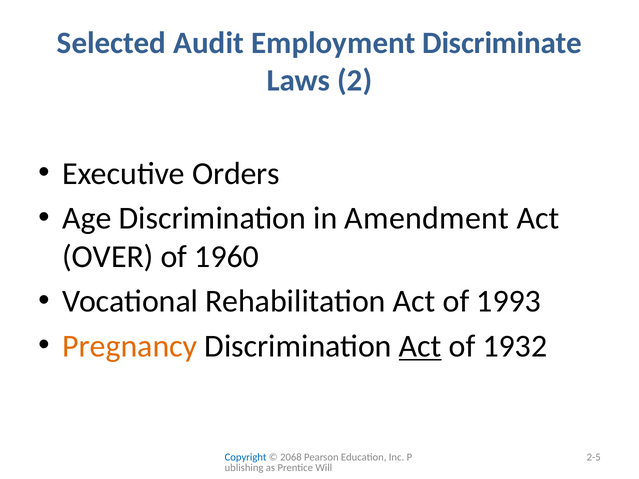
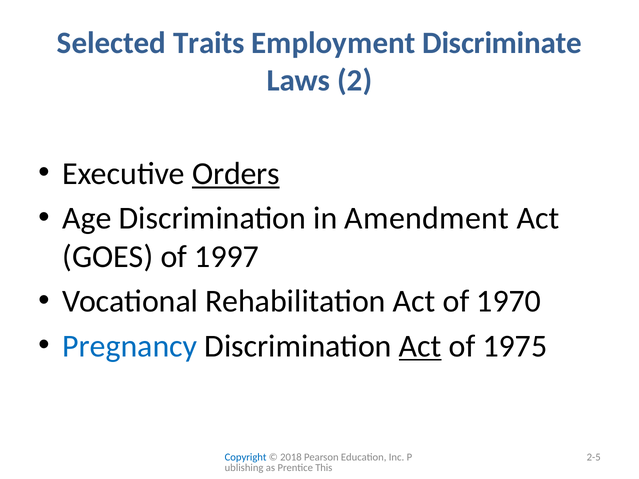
Audit: Audit -> Traits
Orders underline: none -> present
OVER: OVER -> GOES
1960: 1960 -> 1997
1993: 1993 -> 1970
Pregnancy colour: orange -> blue
1932: 1932 -> 1975
2068: 2068 -> 2018
Will: Will -> This
